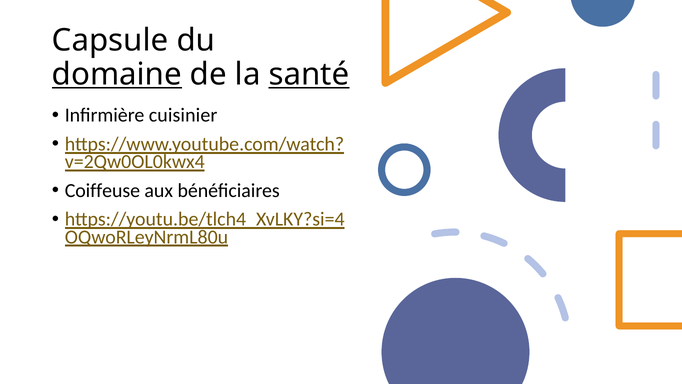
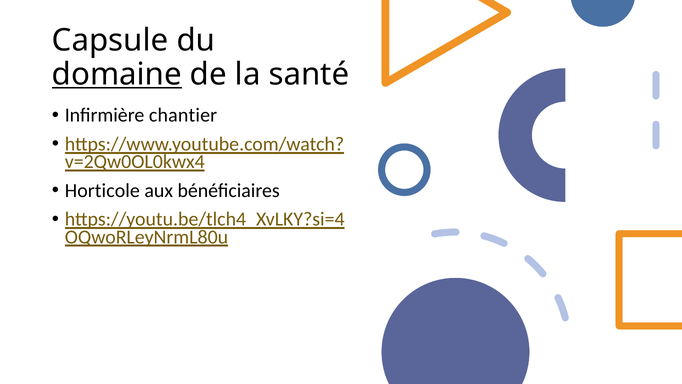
santé underline: present -> none
cuisinier: cuisinier -> chantier
Coiffeuse: Coiffeuse -> Horticole
